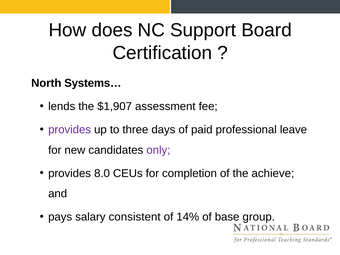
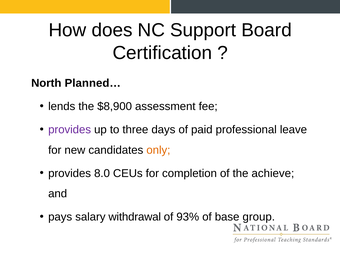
Systems…: Systems… -> Planned…
$1,907: $1,907 -> $8,900
only colour: purple -> orange
consistent: consistent -> withdrawal
14%: 14% -> 93%
